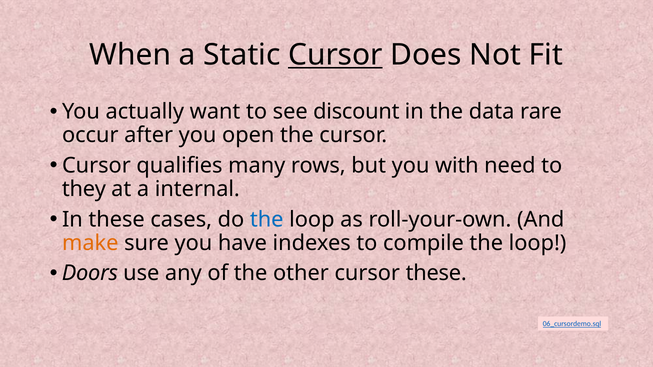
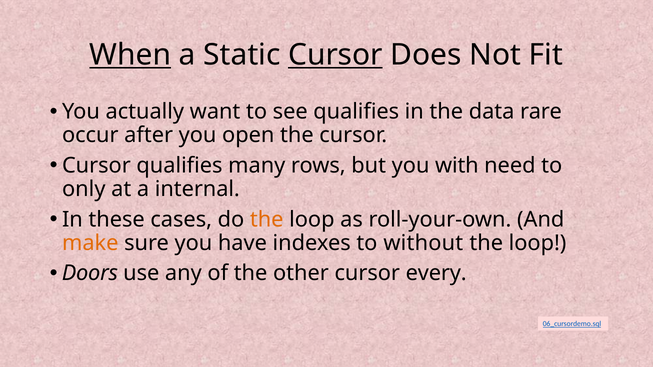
When underline: none -> present
see discount: discount -> qualifies
they: they -> only
the at (267, 220) colour: blue -> orange
compile: compile -> without
cursor these: these -> every
